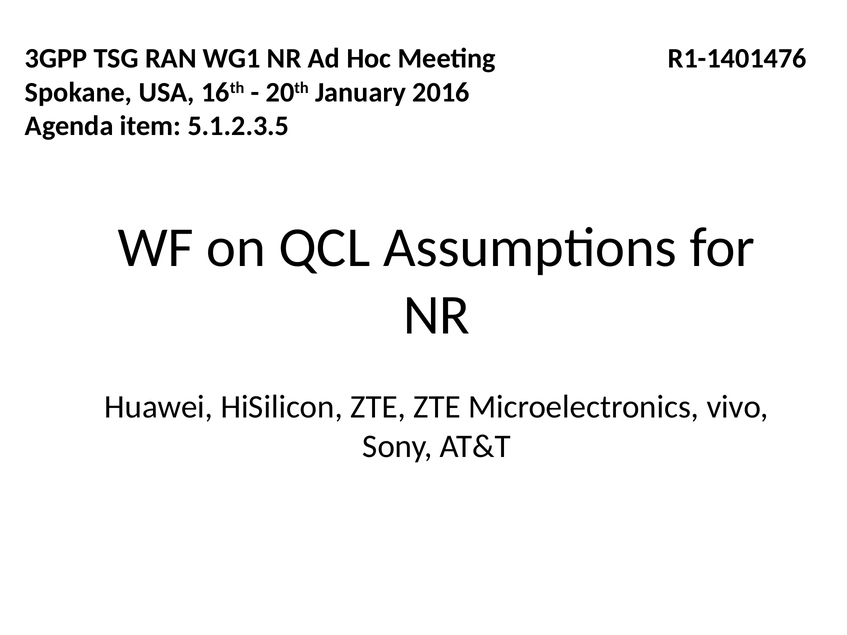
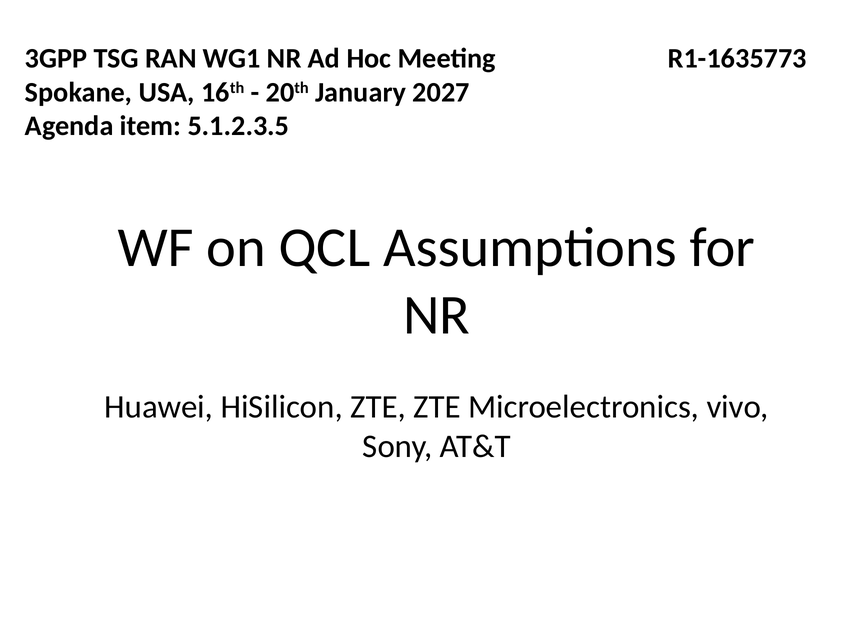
R1-1401476: R1-1401476 -> R1-1635773
2016: 2016 -> 2027
